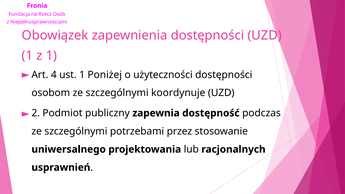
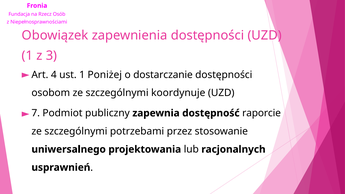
z 1: 1 -> 3
użyteczności: użyteczności -> dostarczanie
2: 2 -> 7
podczas: podczas -> raporcie
